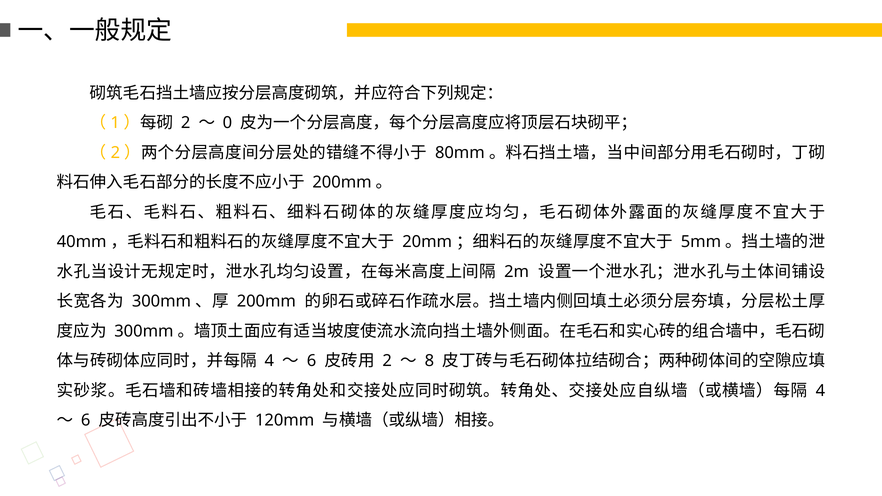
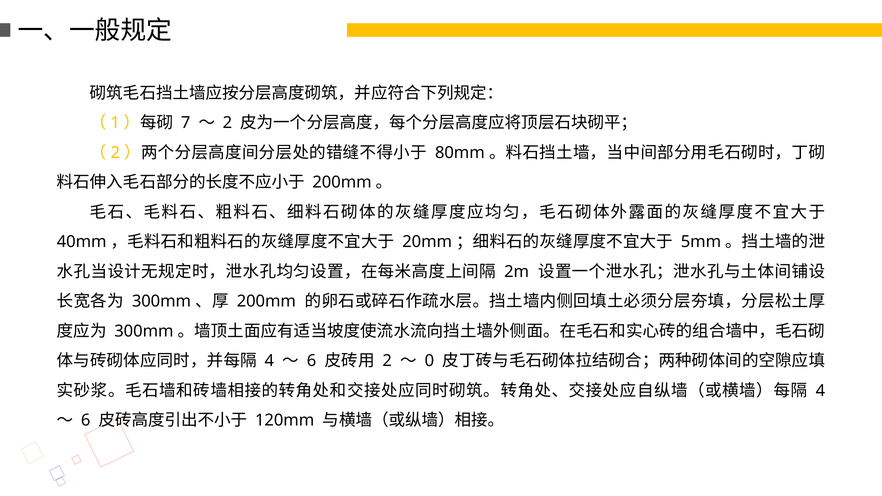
2 at (186, 123): 2 -> 7
0 at (227, 123): 0 -> 2
8: 8 -> 0
